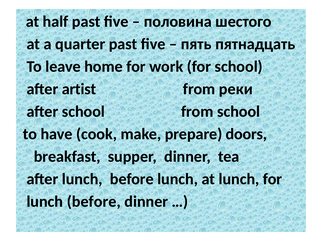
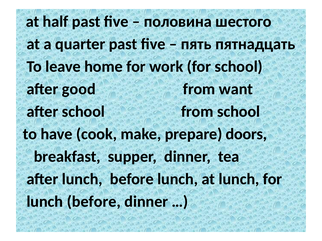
artist: artist -> good
реки: реки -> want
